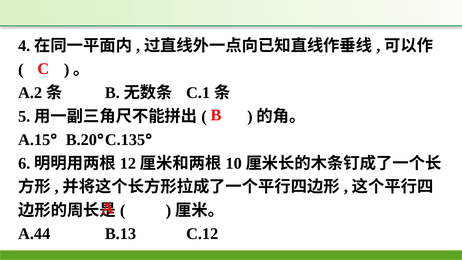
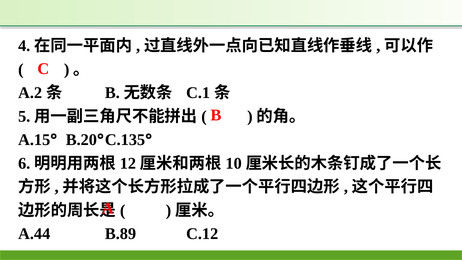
B.13: B.13 -> B.89
